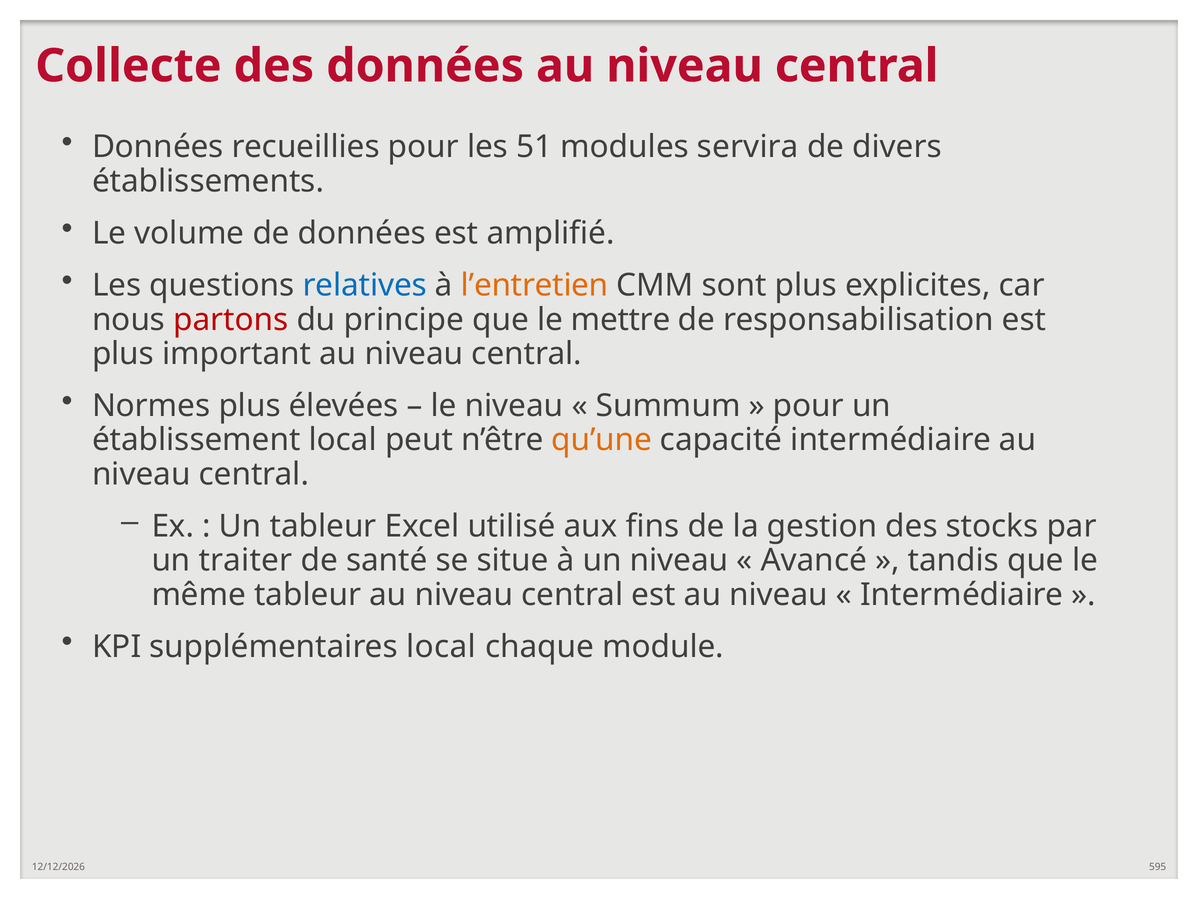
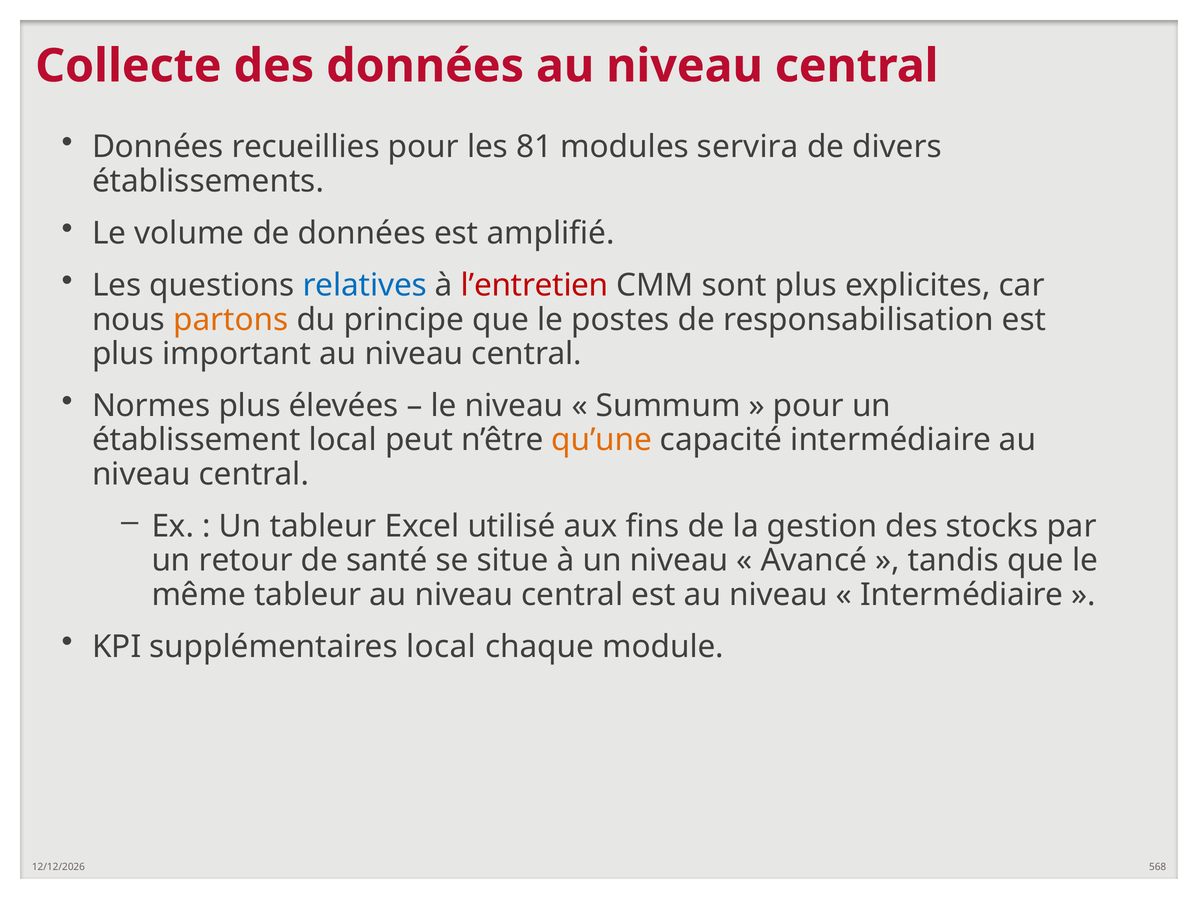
51: 51 -> 81
l’entretien colour: orange -> red
partons colour: red -> orange
mettre: mettre -> postes
traiter: traiter -> retour
595: 595 -> 568
